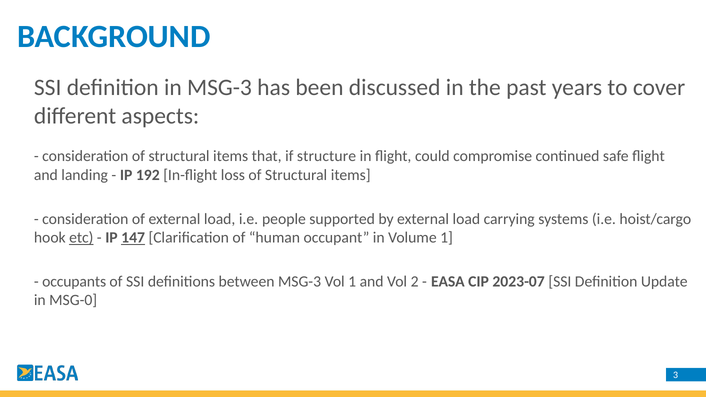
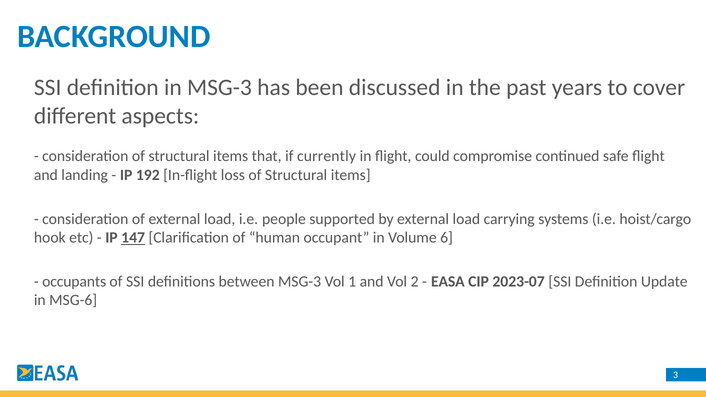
structure: structure -> currently
etc underline: present -> none
Volume 1: 1 -> 6
MSG-0: MSG-0 -> MSG-6
